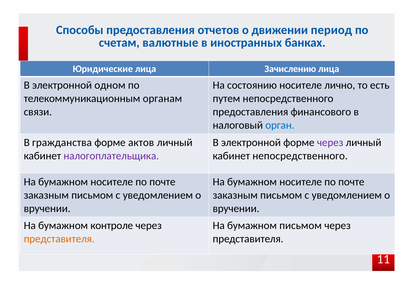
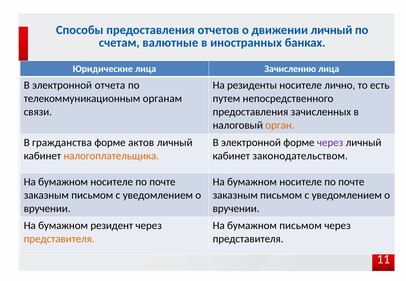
движении период: период -> личный
одном: одном -> отчета
состоянию: состоянию -> резиденты
финансового: финансового -> зачисленных
орган colour: blue -> orange
налогоплательщика colour: purple -> orange
кабинет непосредственного: непосредственного -> законодательством
контроле: контроле -> резидент
